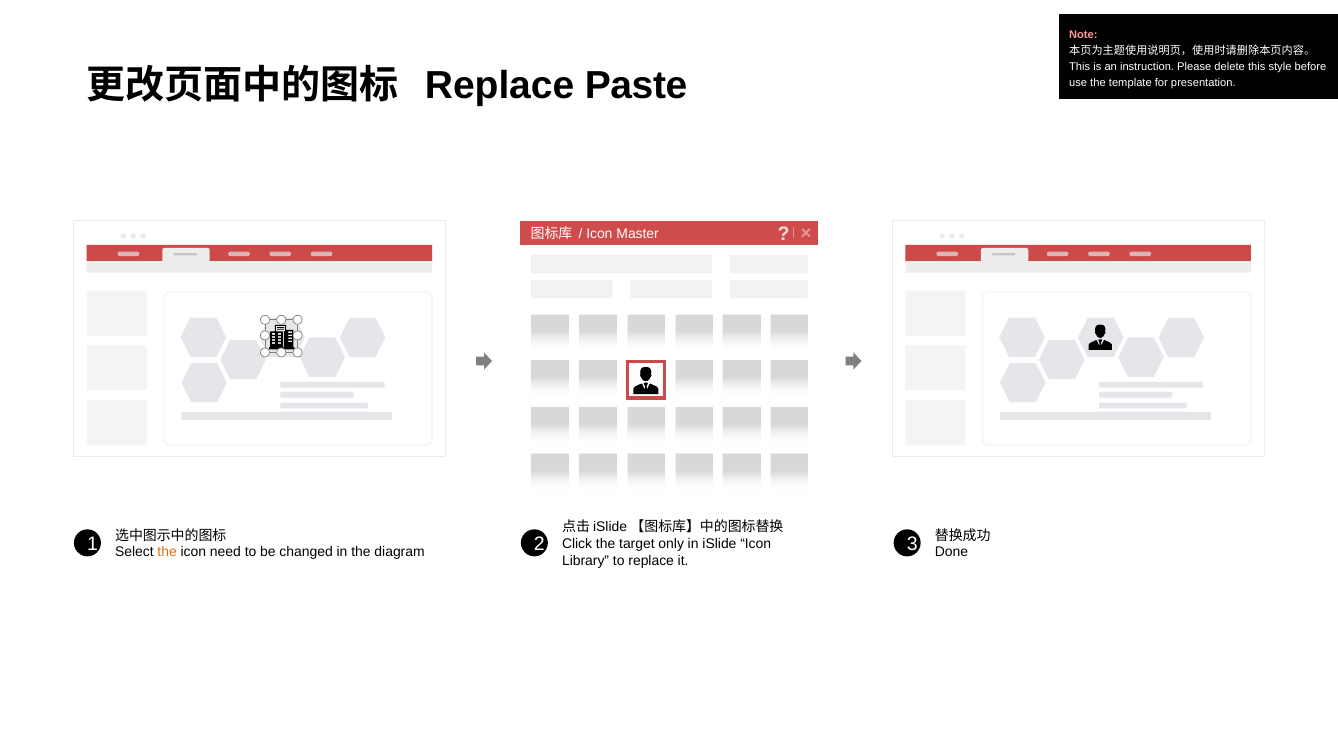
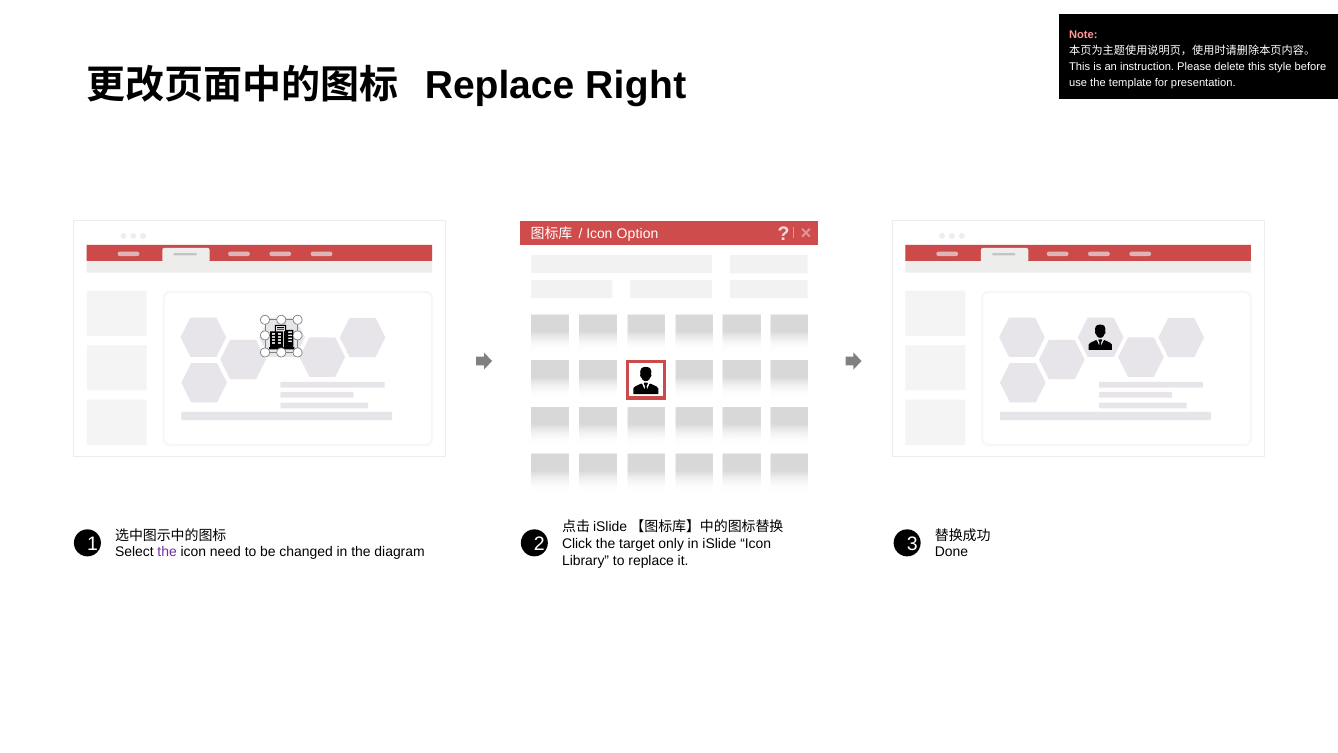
Paste: Paste -> Right
Master: Master -> Option
the at (167, 552) colour: orange -> purple
